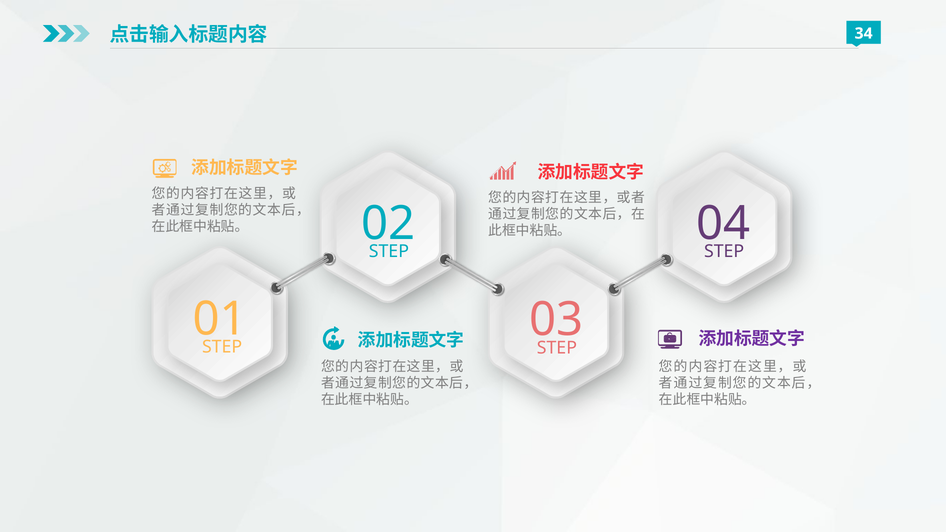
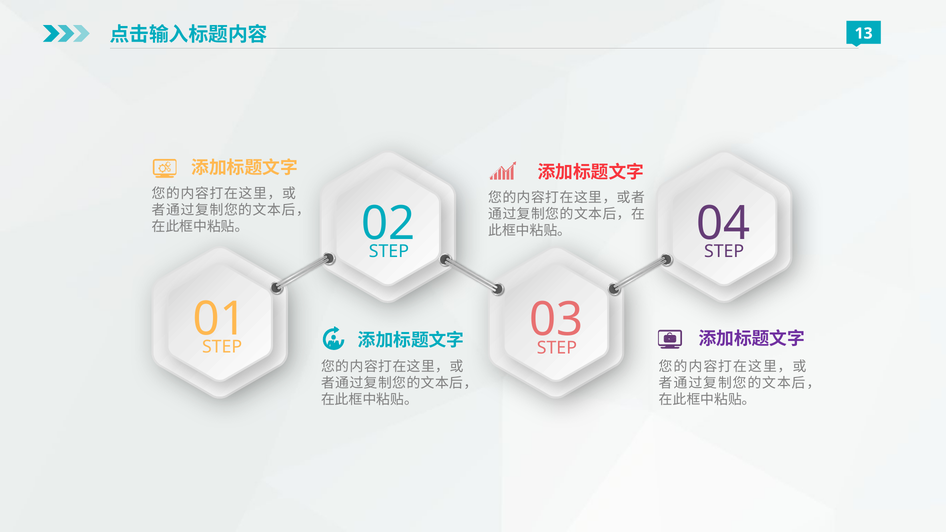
34: 34 -> 13
